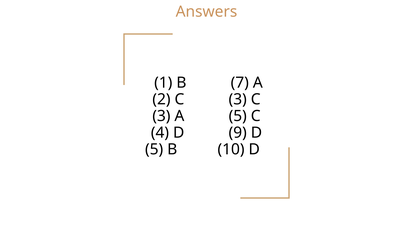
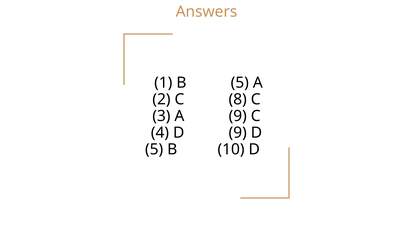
B 7: 7 -> 5
2 C 3: 3 -> 8
A 5: 5 -> 9
